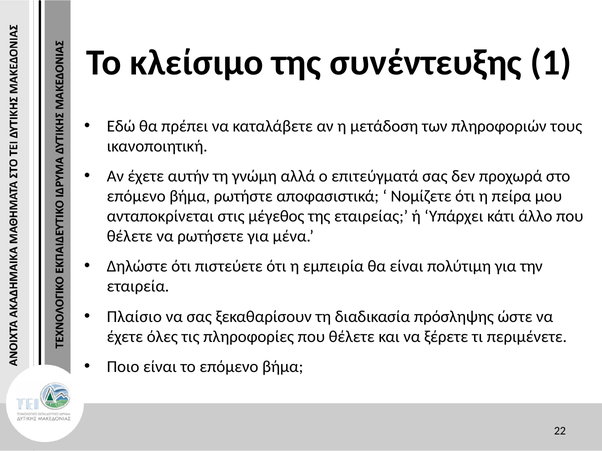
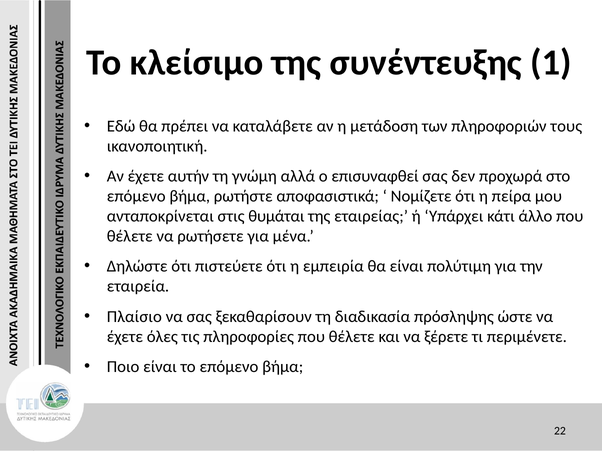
επιτεύγματά: επιτεύγματά -> επισυναφθεί
μέγεθος: μέγεθος -> θυμάται
